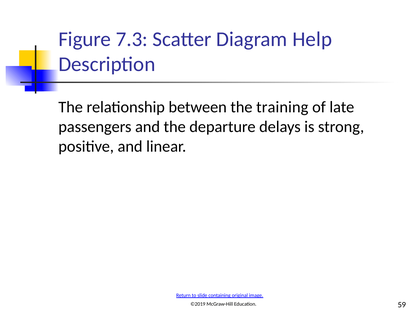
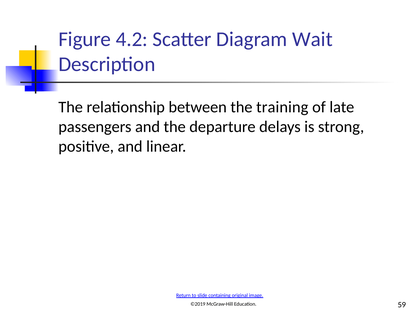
7.3: 7.3 -> 4.2
Help: Help -> Wait
